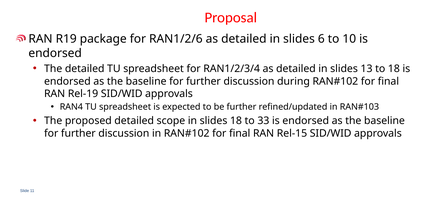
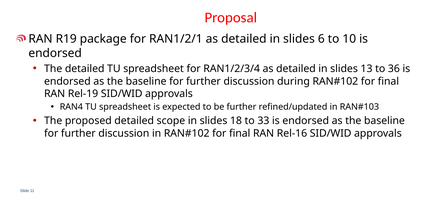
RAN1/2/6: RAN1/2/6 -> RAN1/2/1
to 18: 18 -> 36
Rel-15: Rel-15 -> Rel-16
